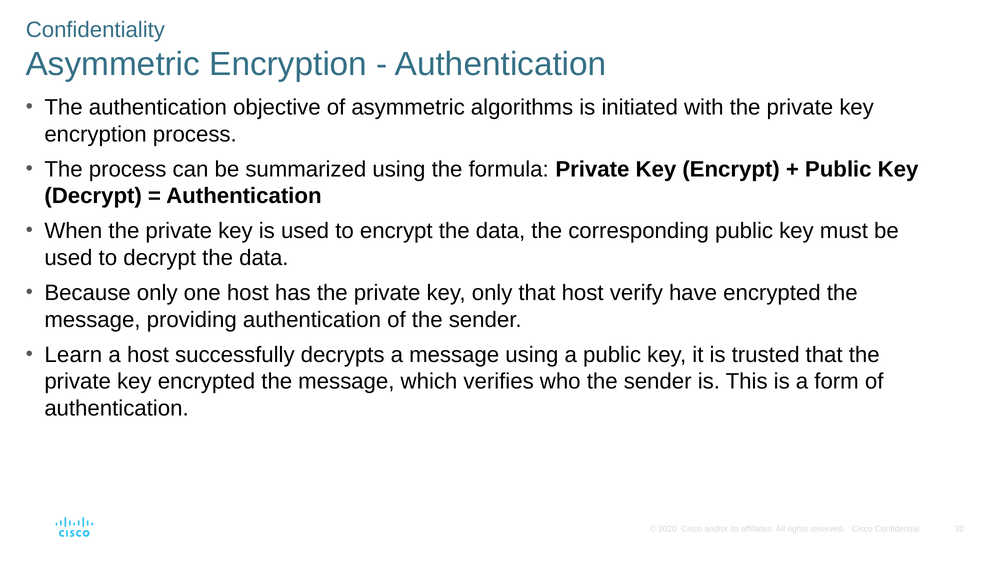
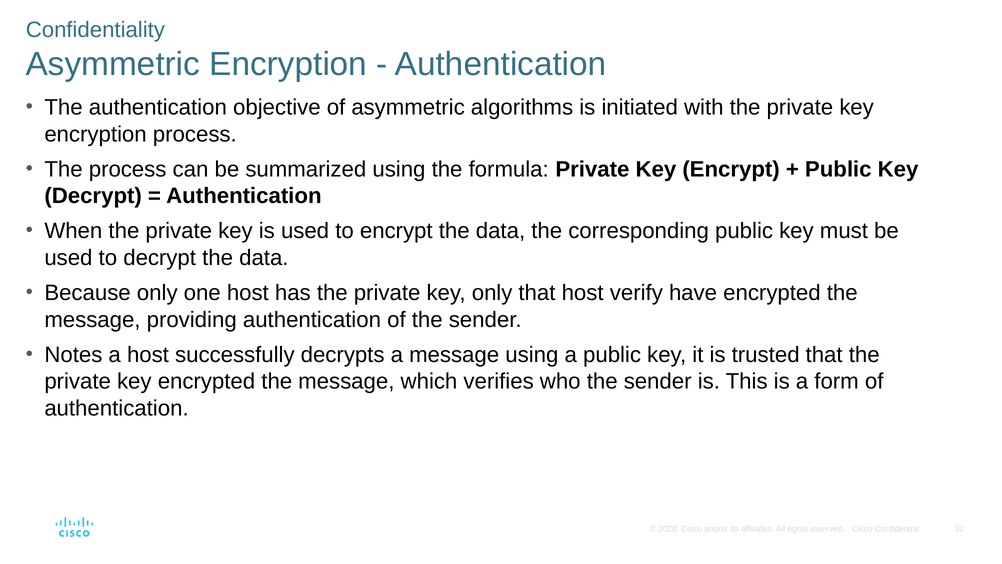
Learn: Learn -> Notes
